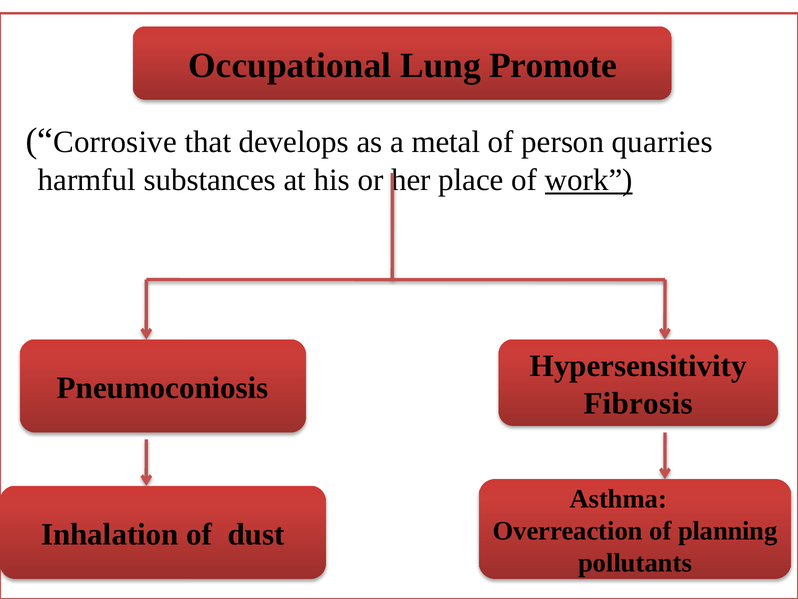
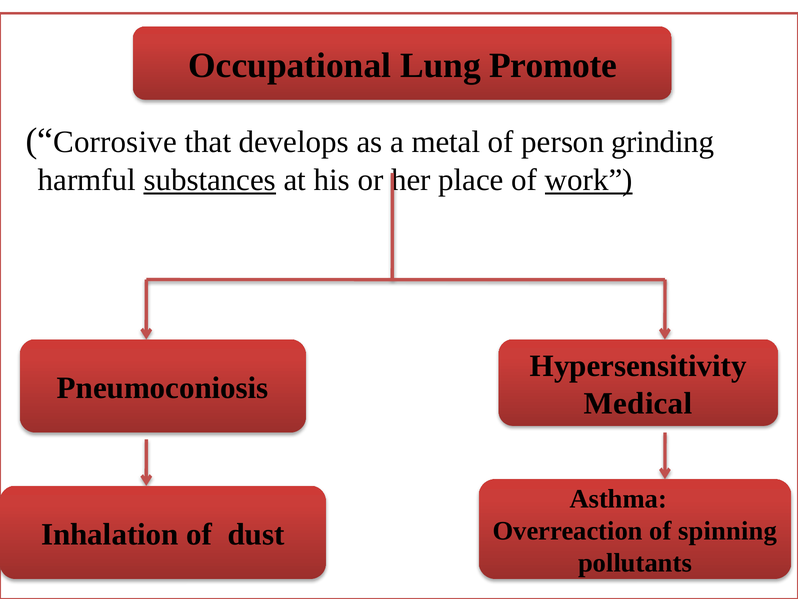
quarries: quarries -> grinding
substances underline: none -> present
Fibrosis: Fibrosis -> Medical
planning: planning -> spinning
